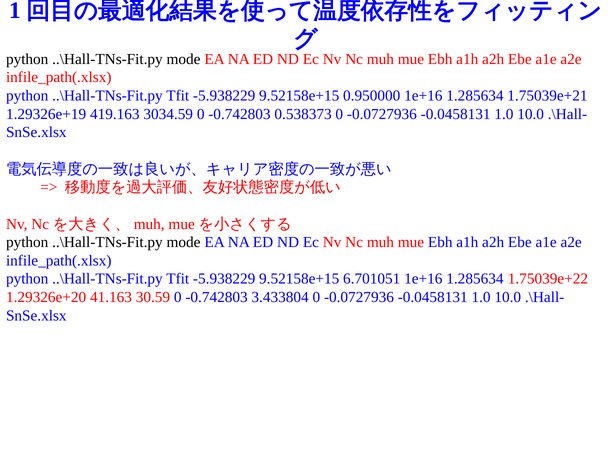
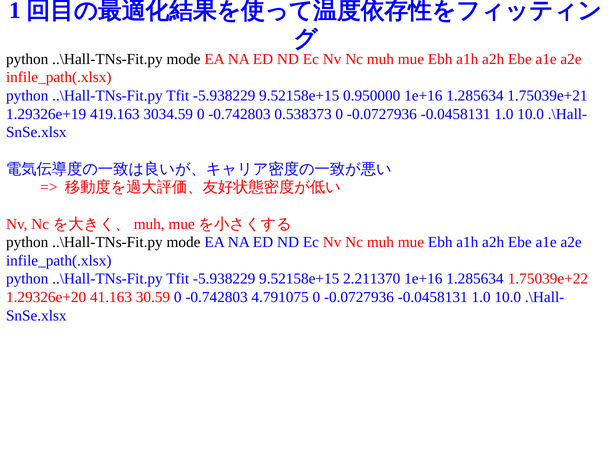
6.701051: 6.701051 -> 2.211370
3.433804: 3.433804 -> 4.791075
